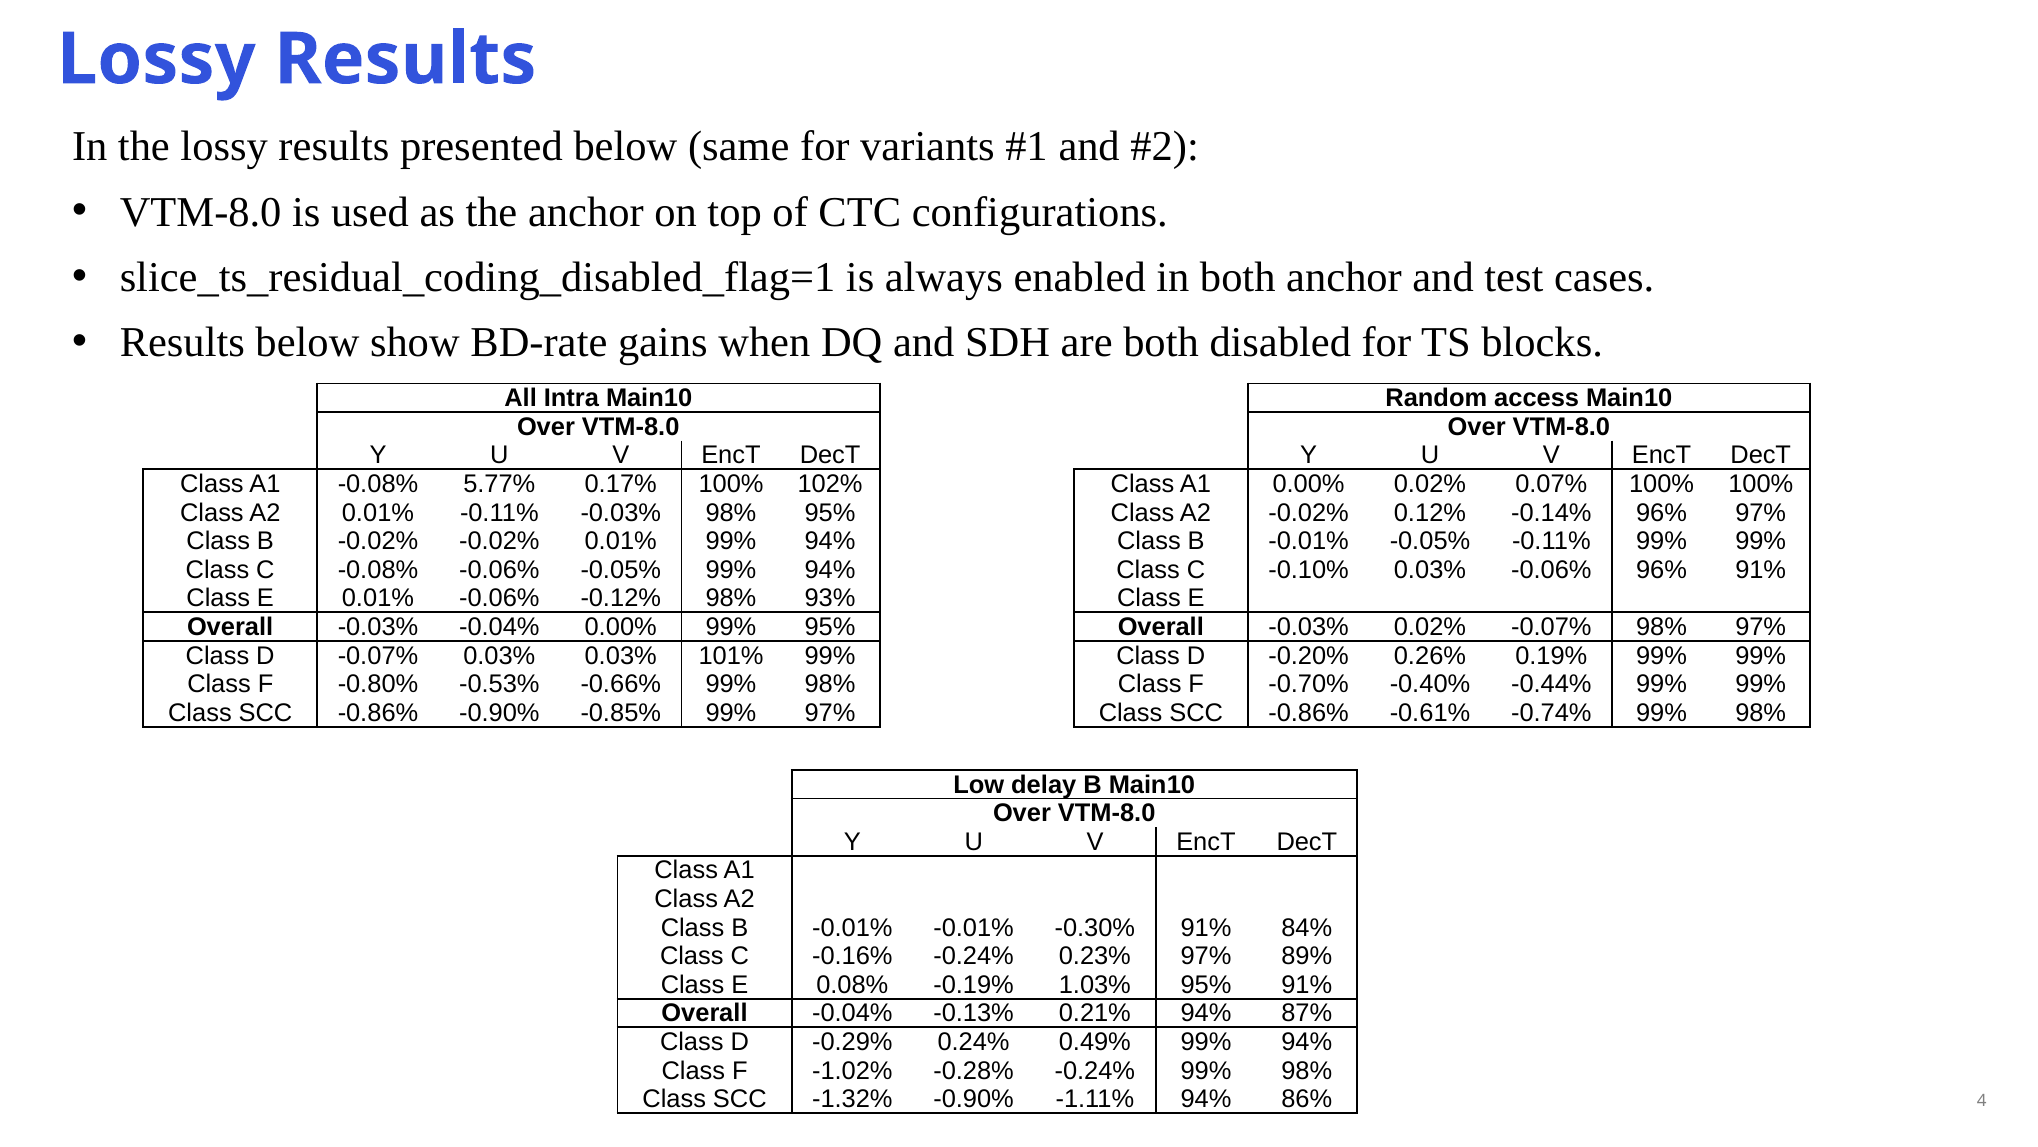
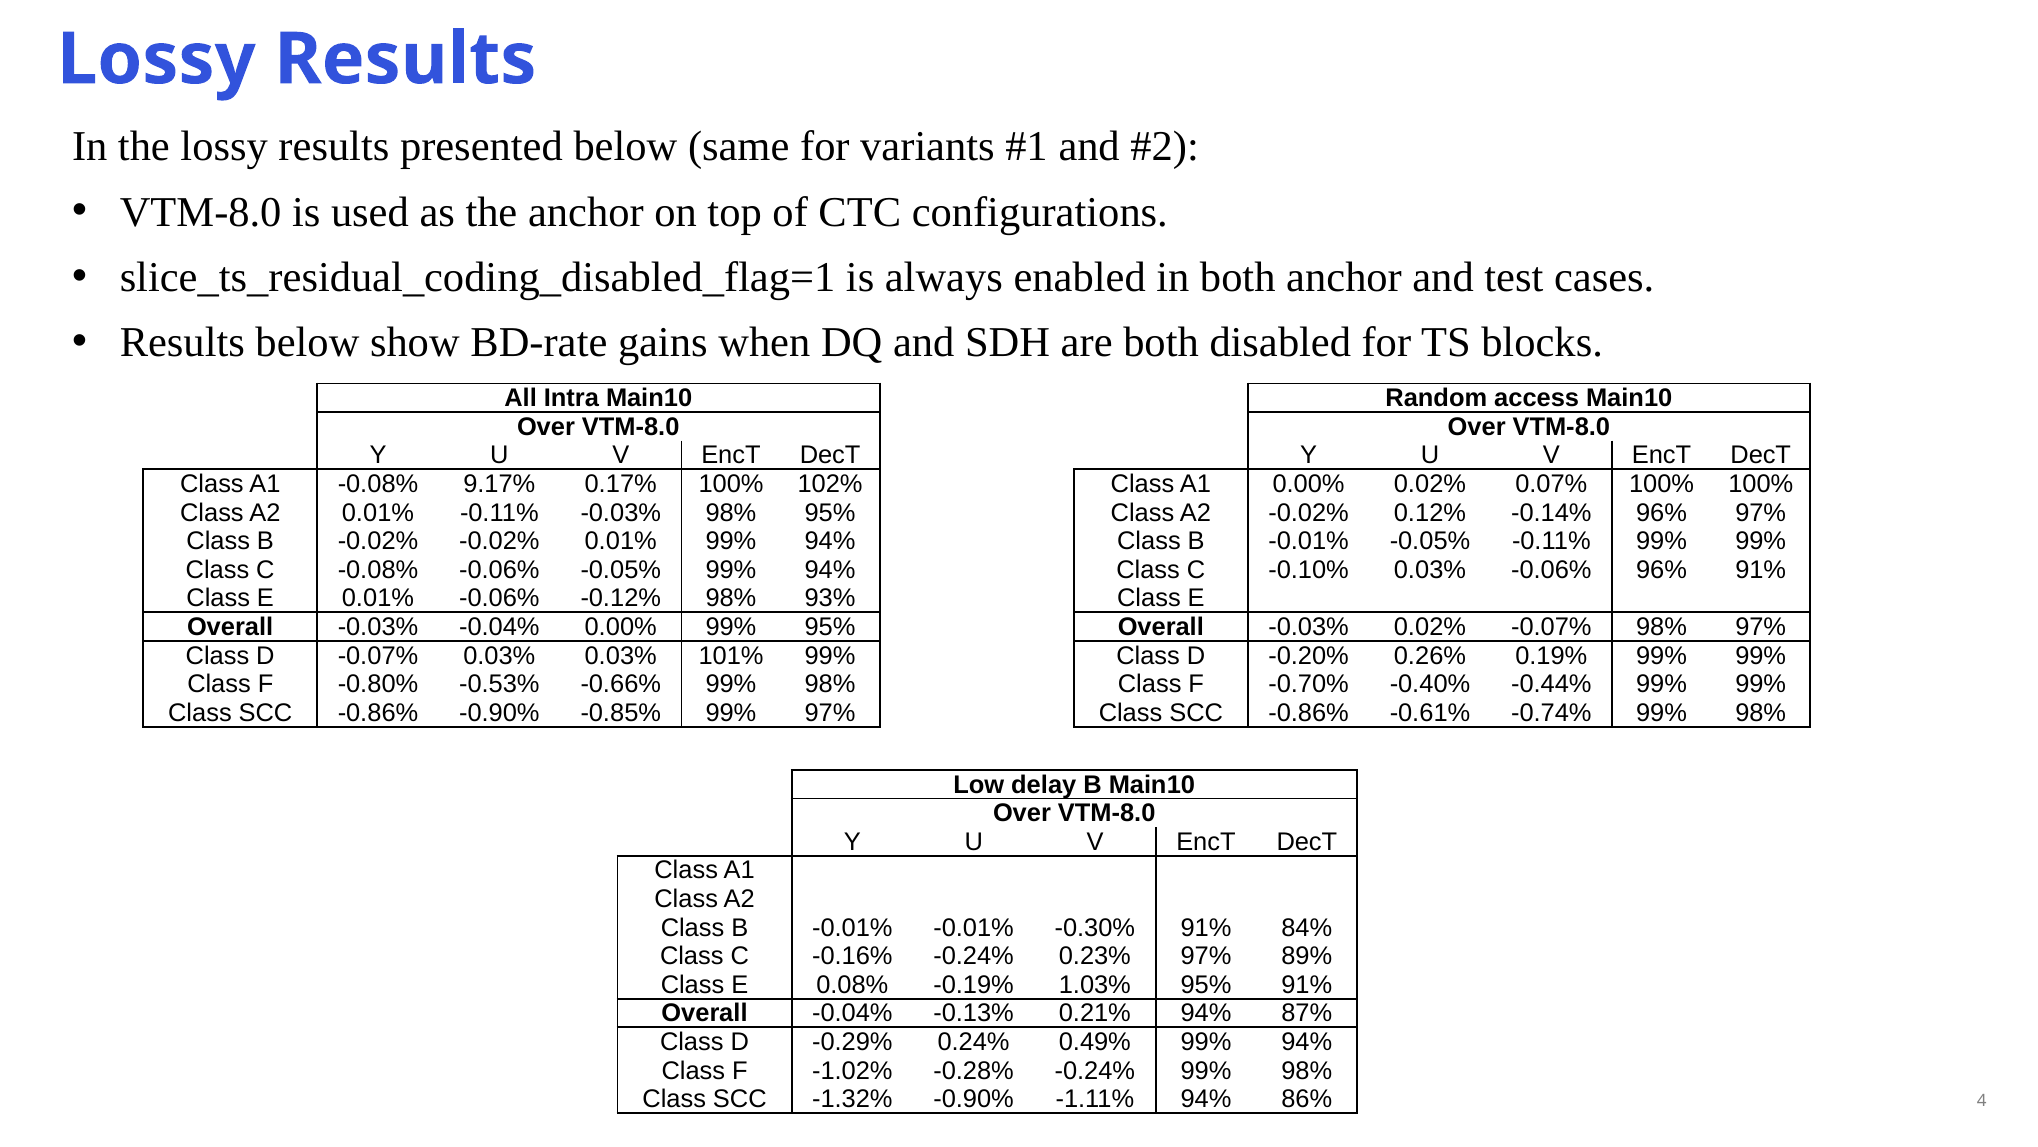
5.77%: 5.77% -> 9.17%
